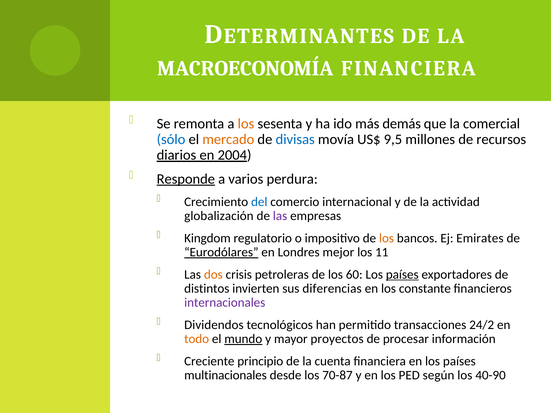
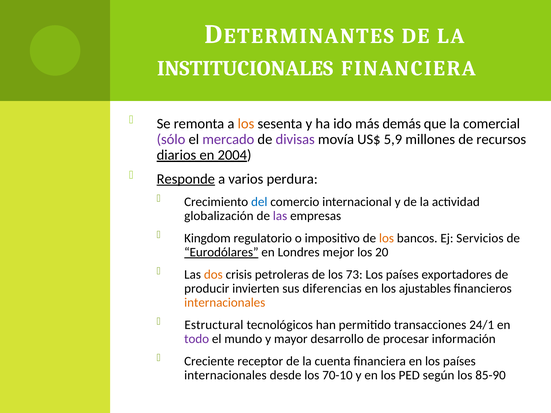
MACROECONOMÍA: MACROECONOMÍA -> INSTITUCIONALES
sólo colour: blue -> purple
mercado colour: orange -> purple
divisas colour: blue -> purple
9,5: 9,5 -> 5,9
Emirates: Emirates -> Servicios
11: 11 -> 20
60: 60 -> 73
países at (402, 275) underline: present -> none
distintos: distintos -> producir
constante: constante -> ajustables
internacionales at (225, 303) colour: purple -> orange
Dividendos: Dividendos -> Estructural
24/2: 24/2 -> 24/1
todo colour: orange -> purple
mundo underline: present -> none
proyectos: proyectos -> desarrollo
principio: principio -> receptor
multinacionales at (226, 376): multinacionales -> internacionales
70-87: 70-87 -> 70-10
40-90: 40-90 -> 85-90
